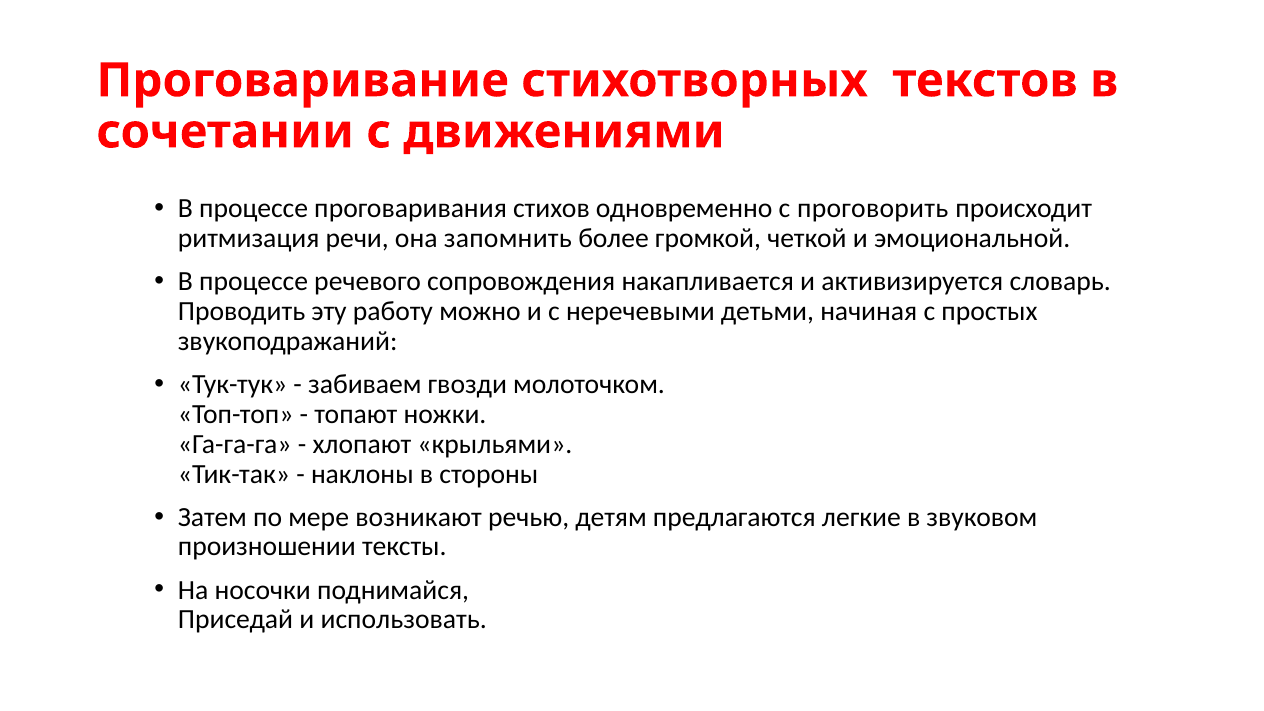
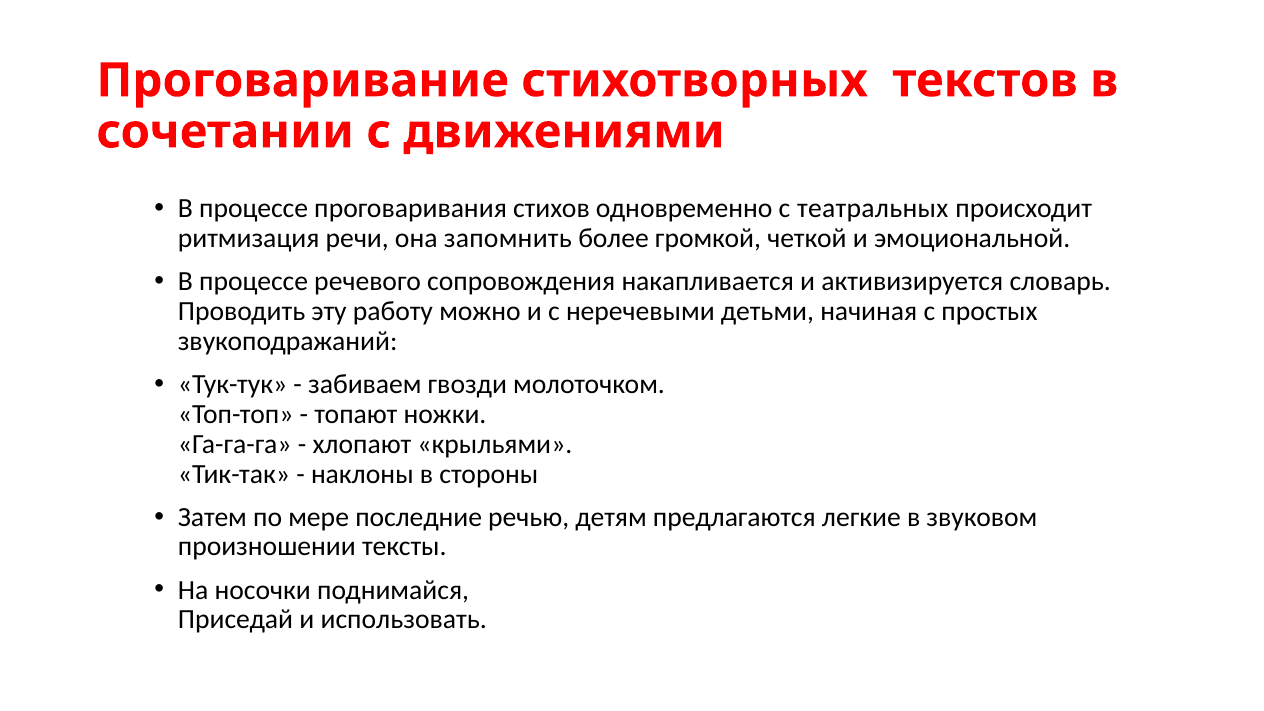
проговорить: проговорить -> театральных
возникают: возникают -> последние
